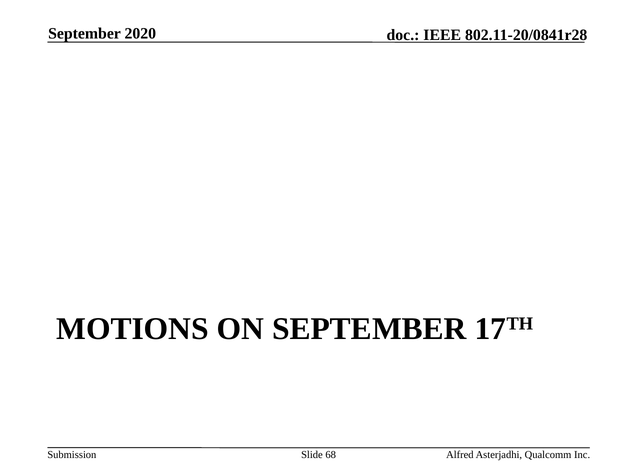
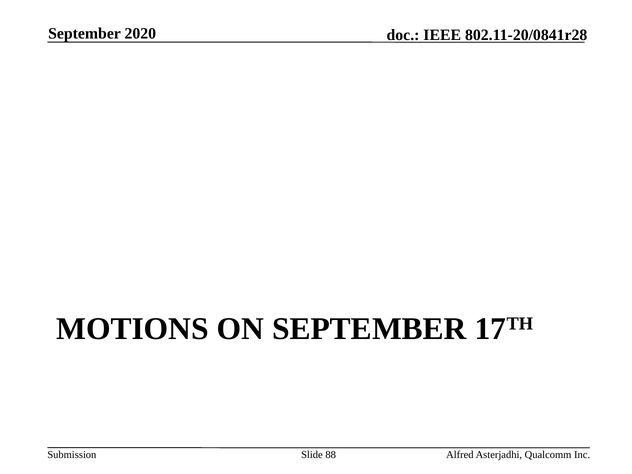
68: 68 -> 88
